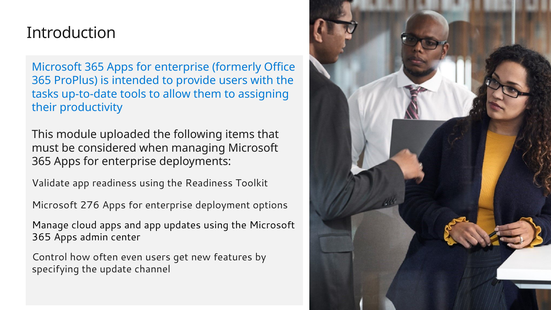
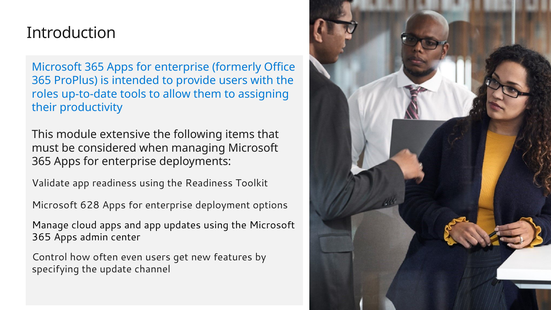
tasks: tasks -> roles
uploaded: uploaded -> extensive
276: 276 -> 628
